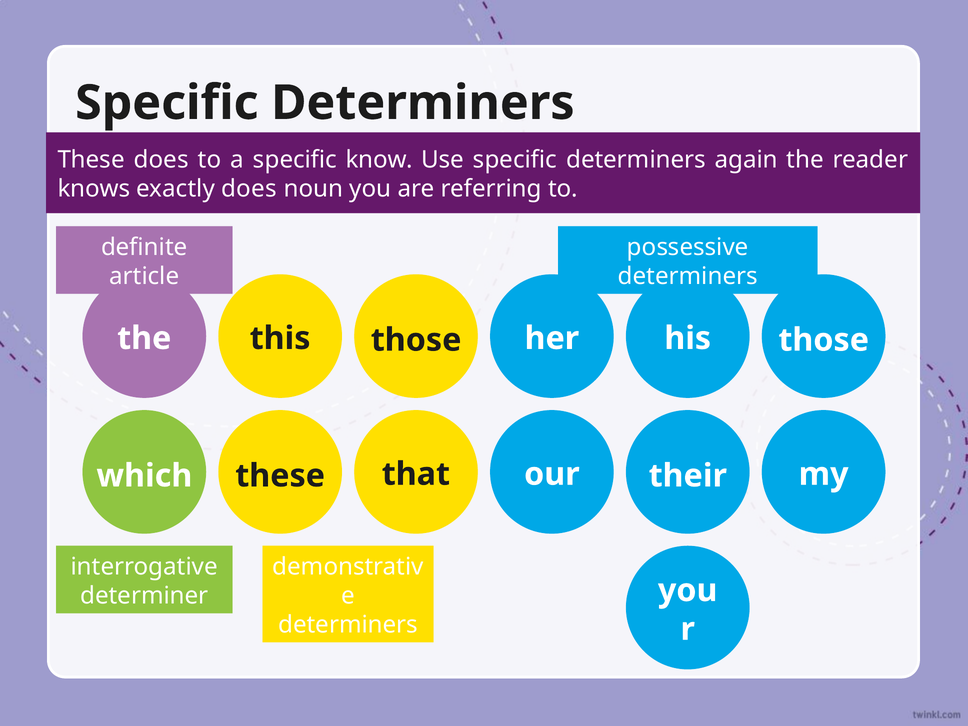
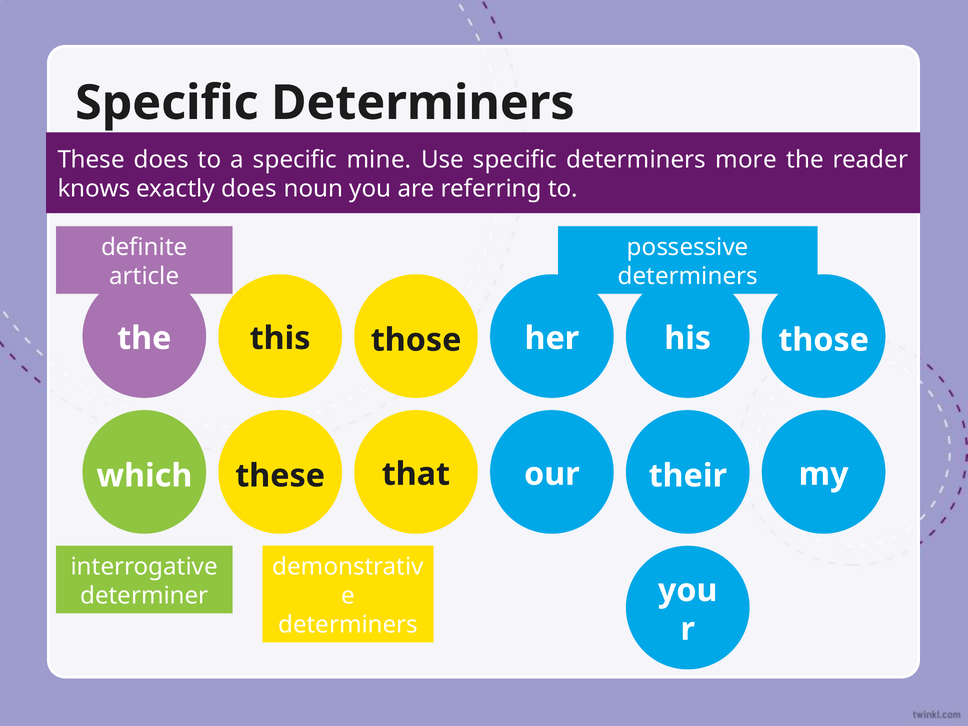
know: know -> mine
again: again -> more
